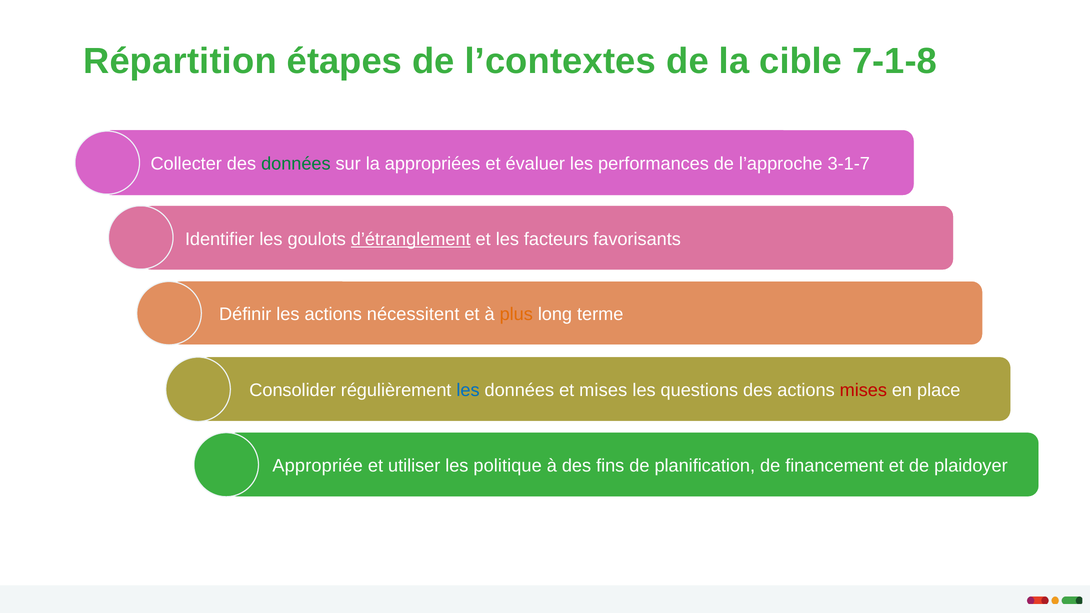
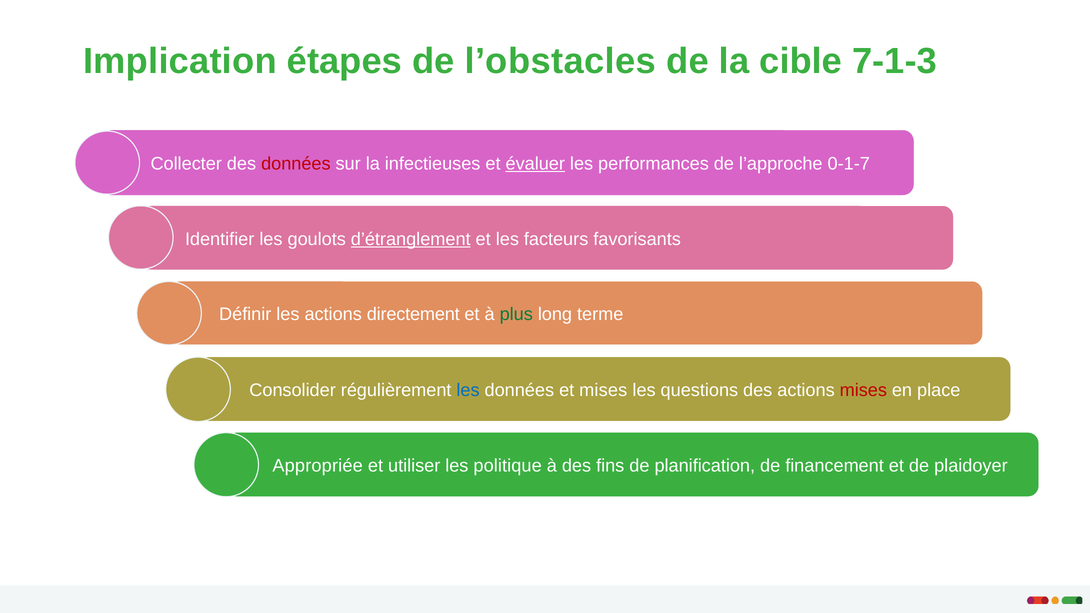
Répartition: Répartition -> Implication
l’contextes: l’contextes -> l’obstacles
7-1-8: 7-1-8 -> 7-1-3
données at (296, 164) colour: green -> red
appropriées: appropriées -> infectieuses
évaluer underline: none -> present
3-1-7: 3-1-7 -> 0-1-7
nécessitent: nécessitent -> directement
plus colour: orange -> green
